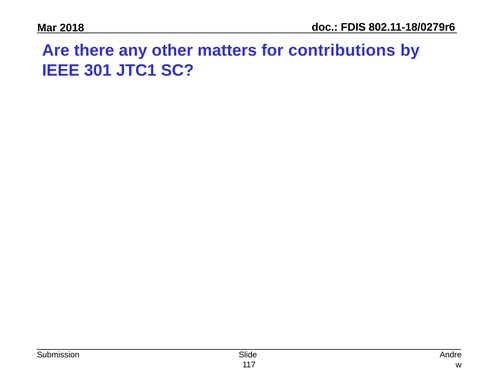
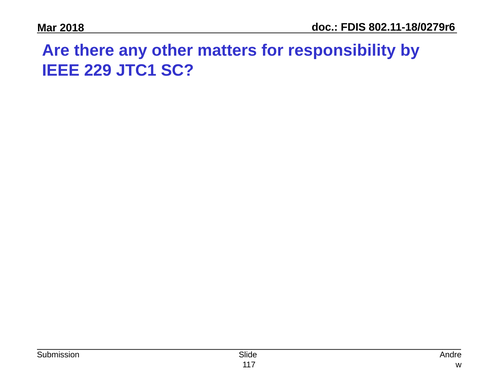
contributions: contributions -> responsibility
301: 301 -> 229
